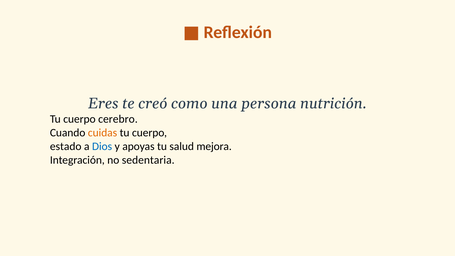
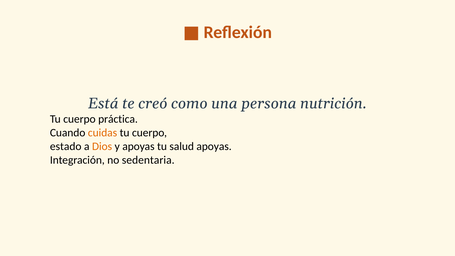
Eres: Eres -> Está
cerebro: cerebro -> práctica
Dios colour: blue -> orange
salud mejora: mejora -> apoyas
